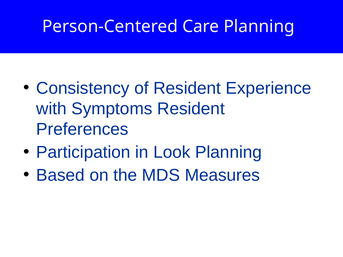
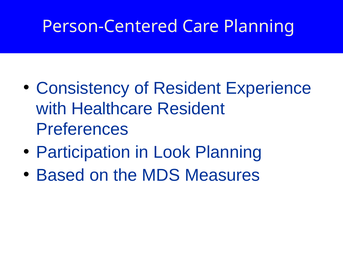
Symptoms: Symptoms -> Healthcare
